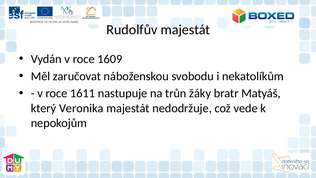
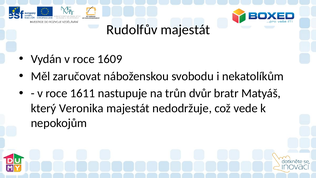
žáky: žáky -> dvůr
